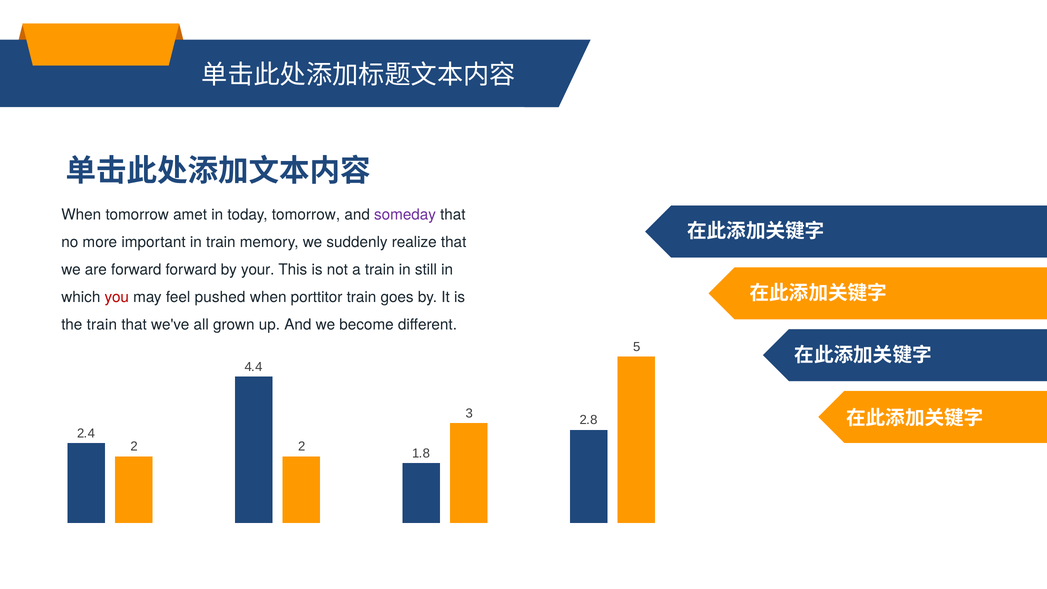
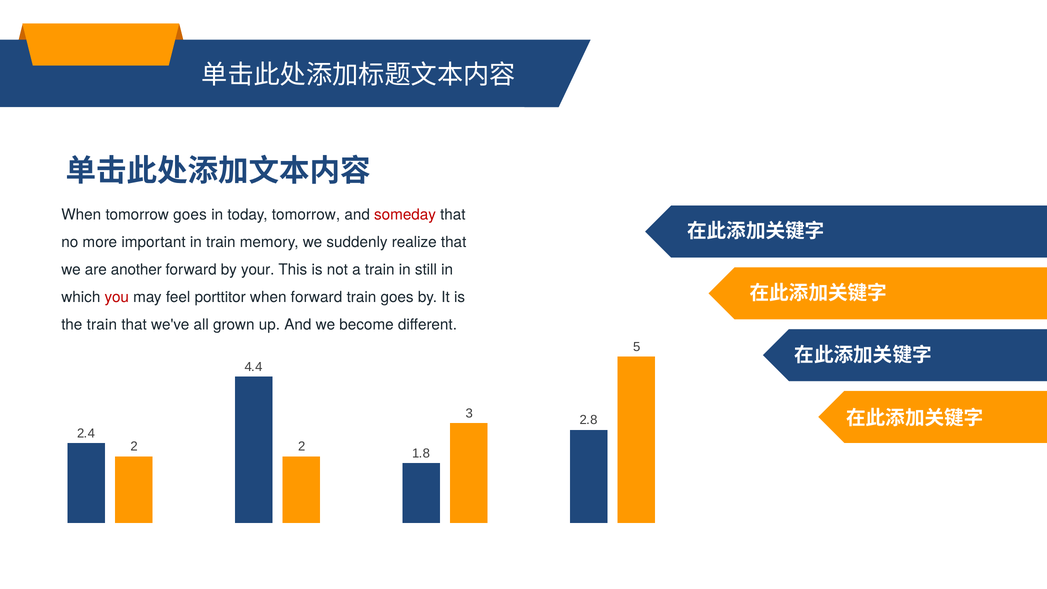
tomorrow amet: amet -> goes
someday colour: purple -> red
are forward: forward -> another
pushed: pushed -> porttitor
when porttitor: porttitor -> forward
